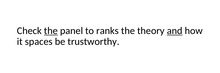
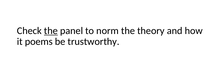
ranks: ranks -> norm
and underline: present -> none
spaces: spaces -> poems
